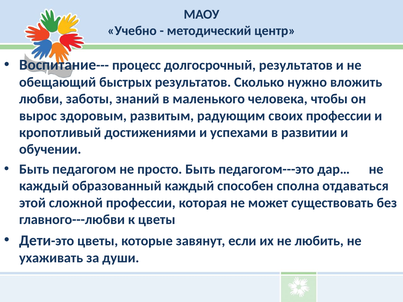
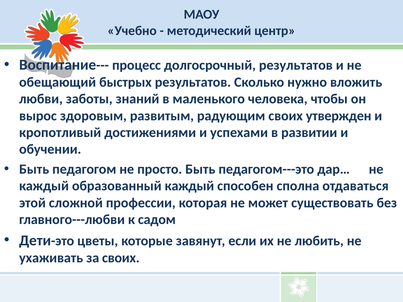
своих профессии: профессии -> утвержден
к цветы: цветы -> садом
за души: души -> своих
